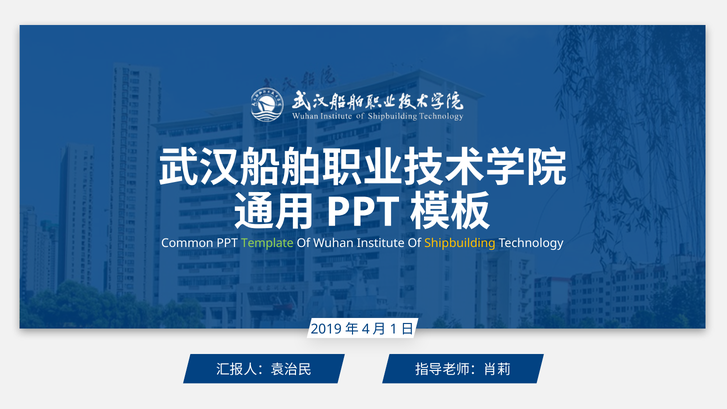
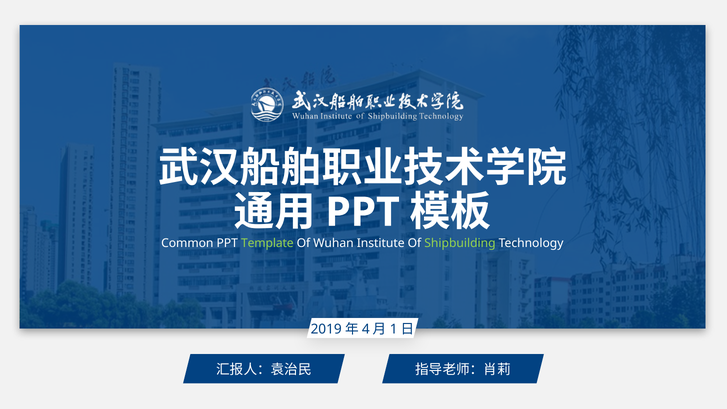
Shipbuilding colour: yellow -> light green
